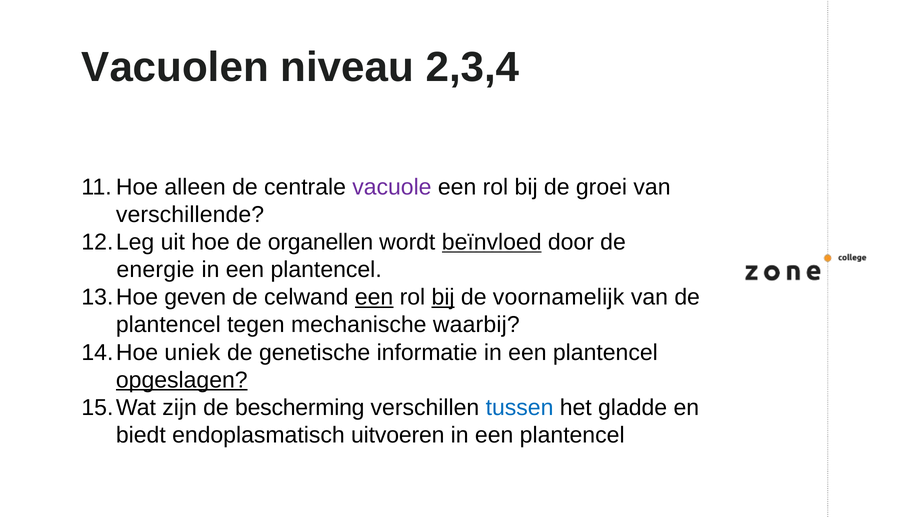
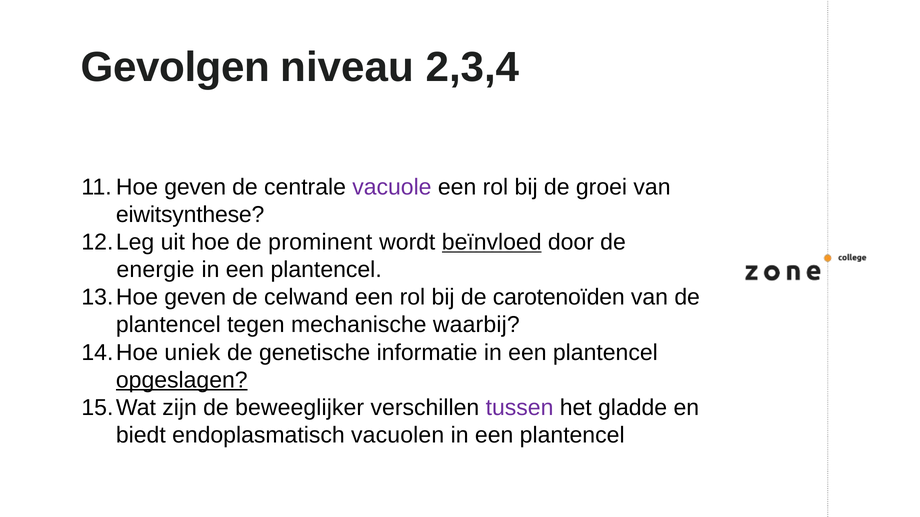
Vacuolen: Vacuolen -> Gevolgen
alleen at (195, 187): alleen -> geven
verschillende: verschillende -> eiwitsynthese
organellen: organellen -> prominent
een at (374, 298) underline: present -> none
bij at (443, 298) underline: present -> none
voornamelijk: voornamelijk -> carotenoïden
bescherming: bescherming -> beweeglijker
tussen colour: blue -> purple
uitvoeren: uitvoeren -> vacuolen
